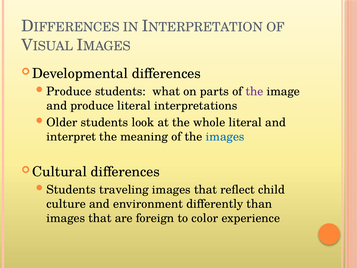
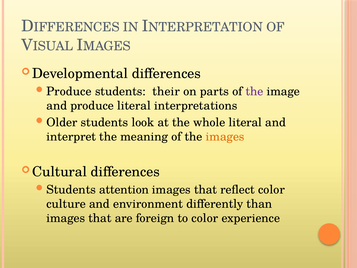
what: what -> their
images at (225, 136) colour: blue -> orange
traveling: traveling -> attention
reflect child: child -> color
